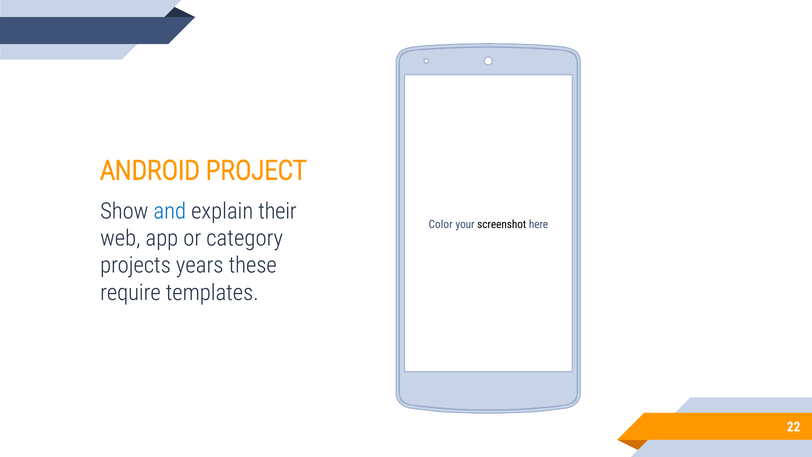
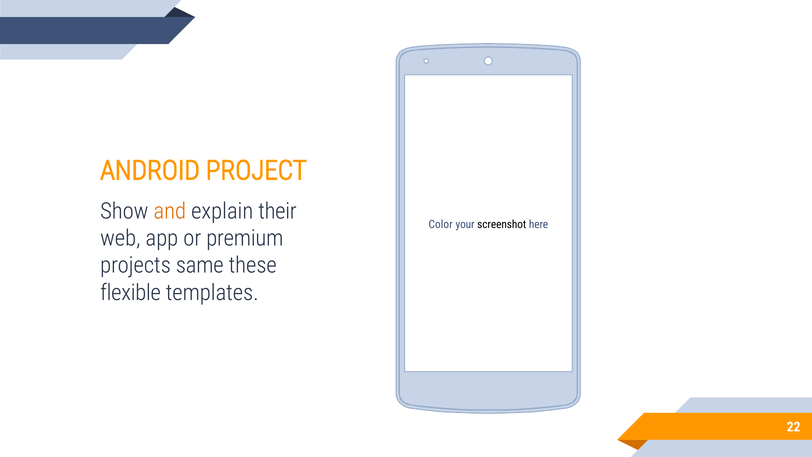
and colour: blue -> orange
category: category -> premium
years: years -> same
require: require -> flexible
